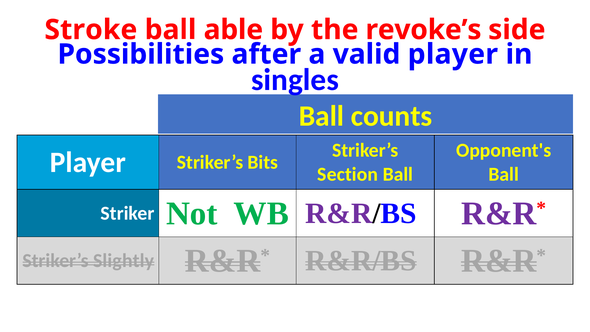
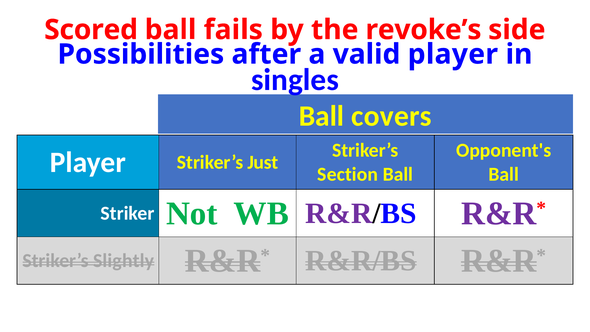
Stroke: Stroke -> Scored
able: able -> fails
counts: counts -> covers
Bits: Bits -> Just
